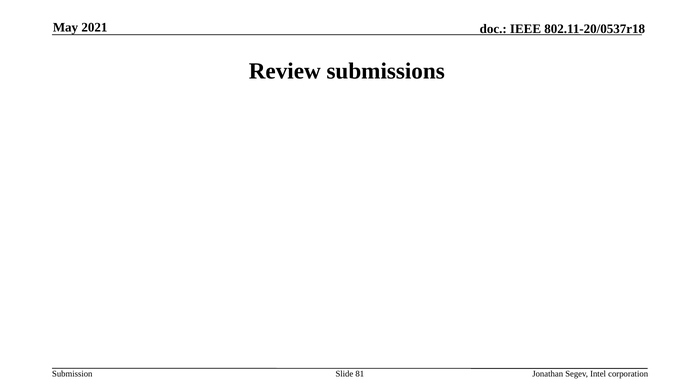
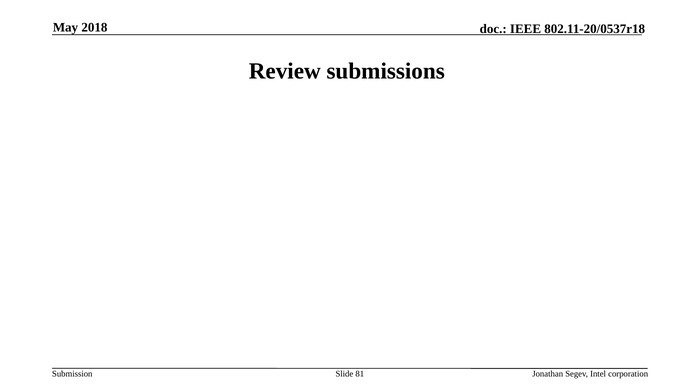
2021: 2021 -> 2018
